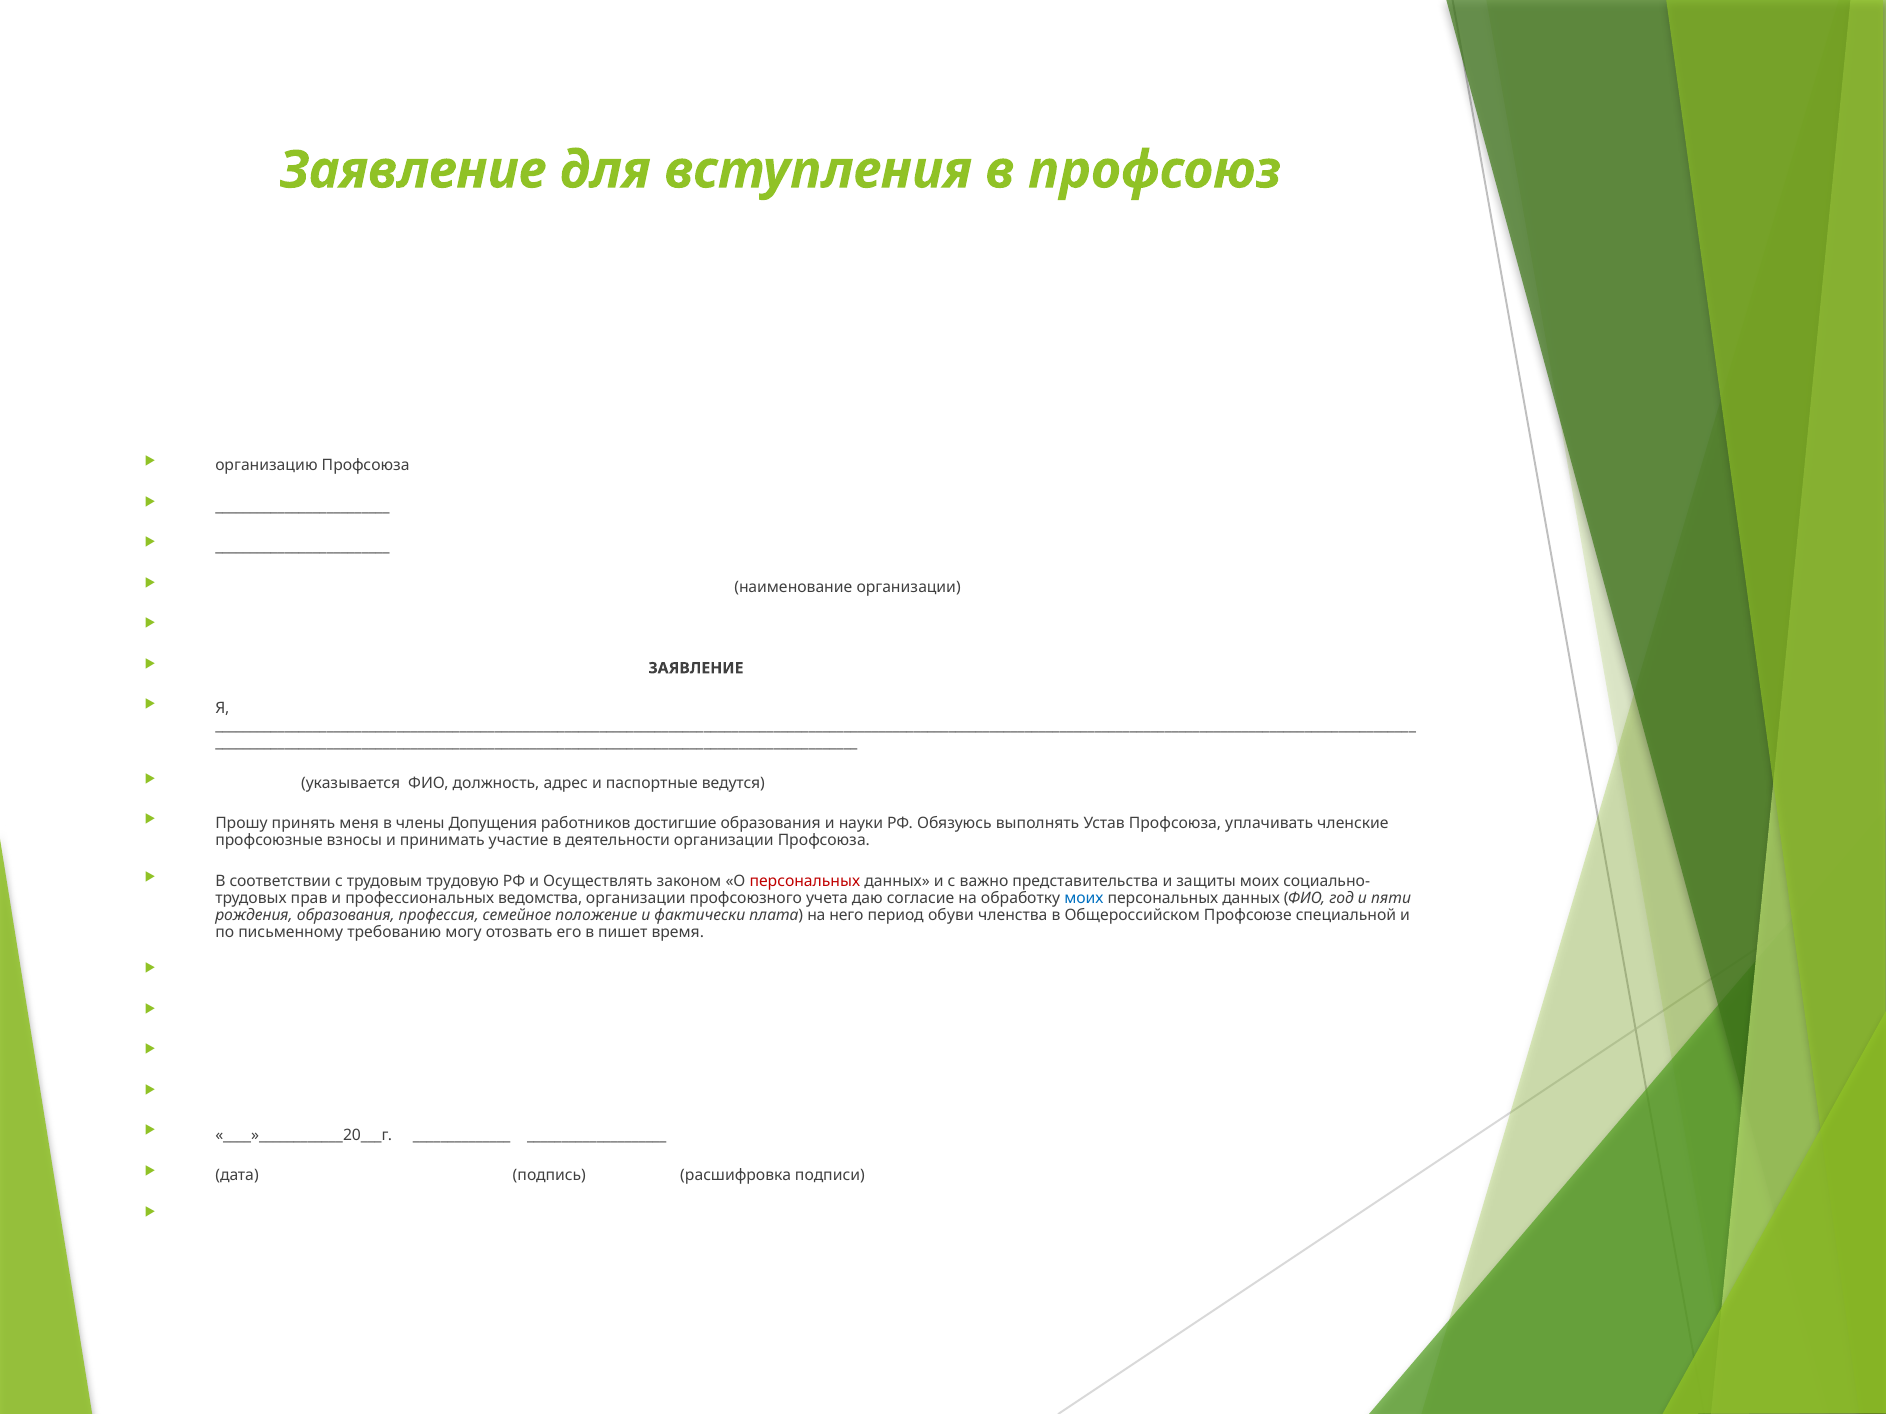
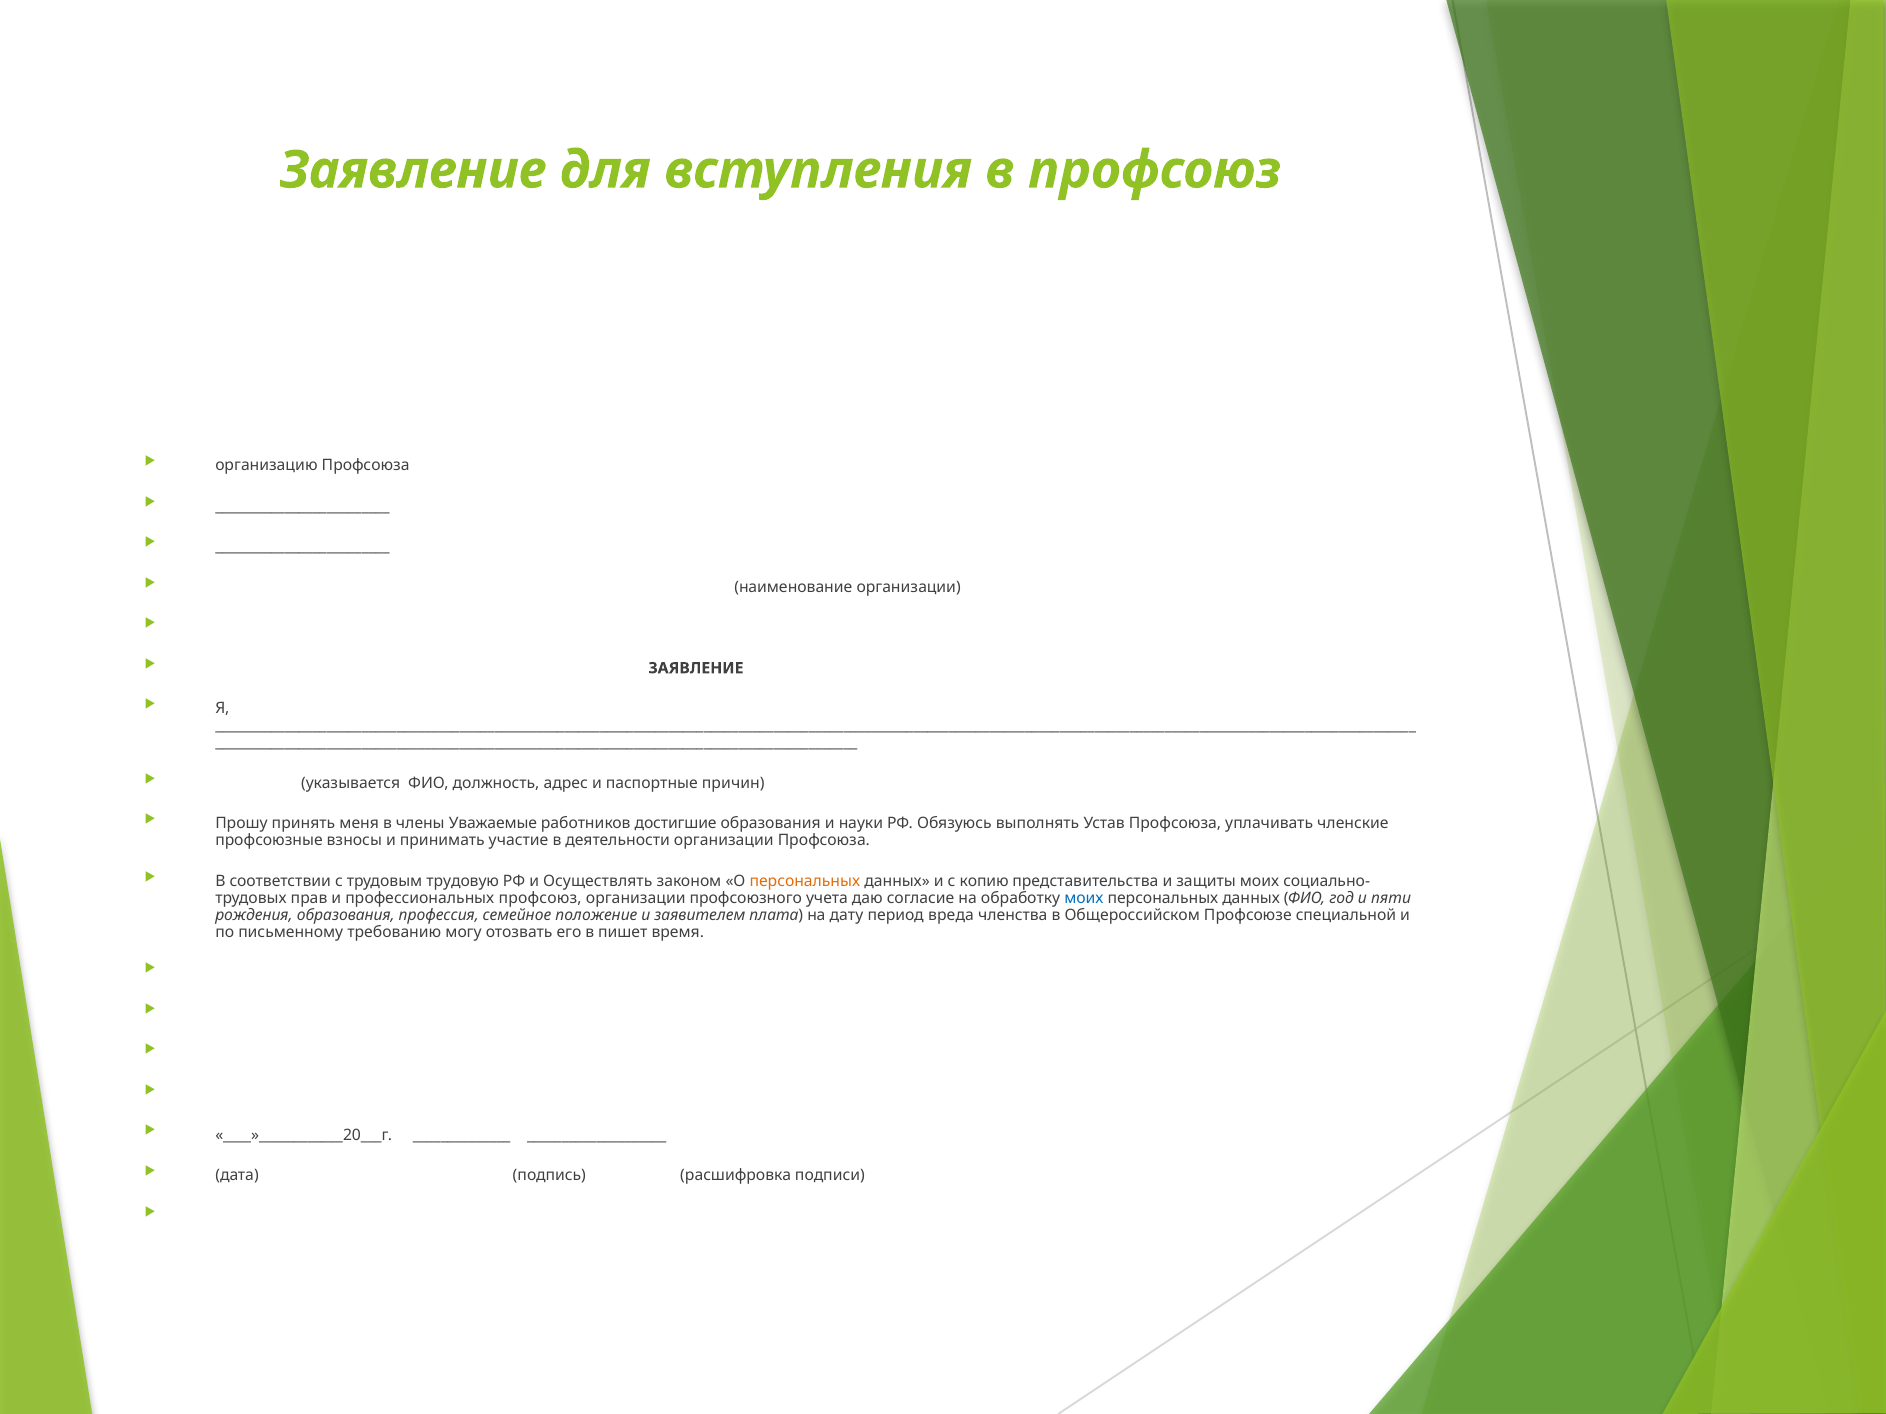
ведутся: ведутся -> причин
Допущения: Допущения -> Уважаемые
персональных at (805, 882) colour: red -> orange
важно: важно -> копию
профессиональных ведомства: ведомства -> профсоюз
фактически: фактически -> заявителем
него: него -> дату
обуви: обуви -> вреда
